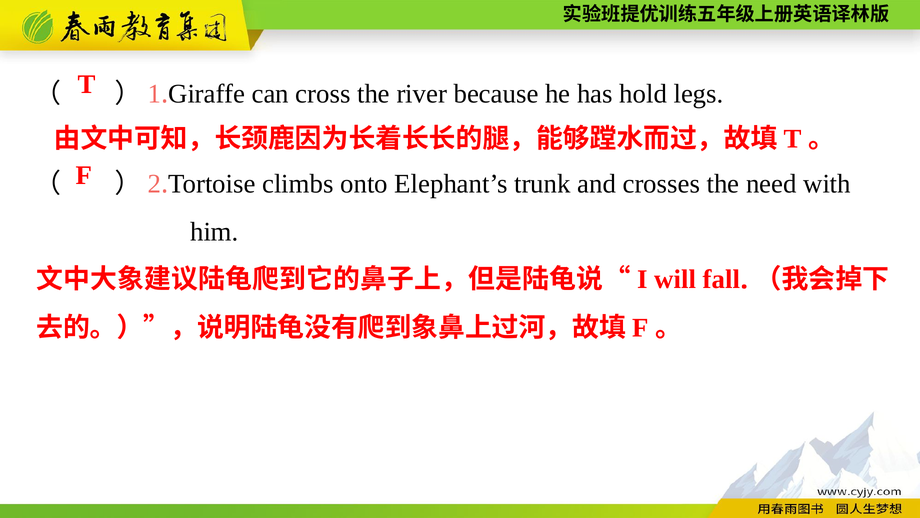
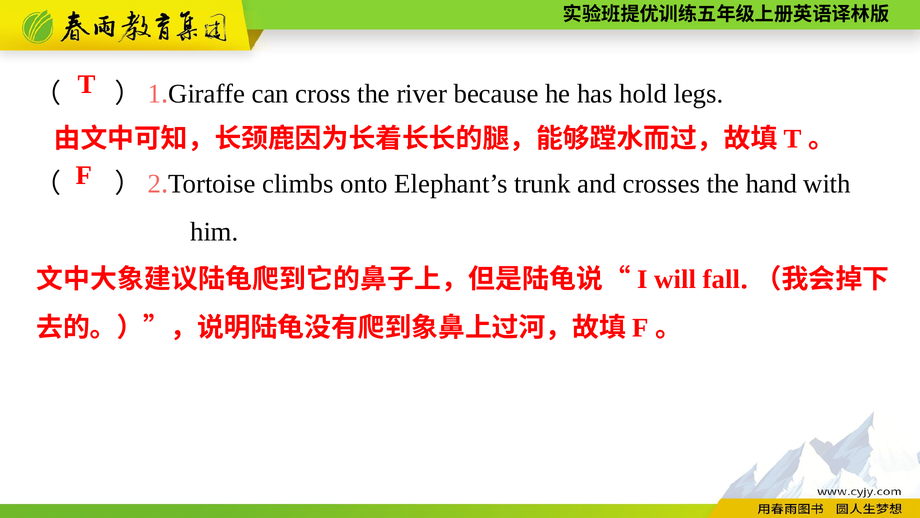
need: need -> hand
